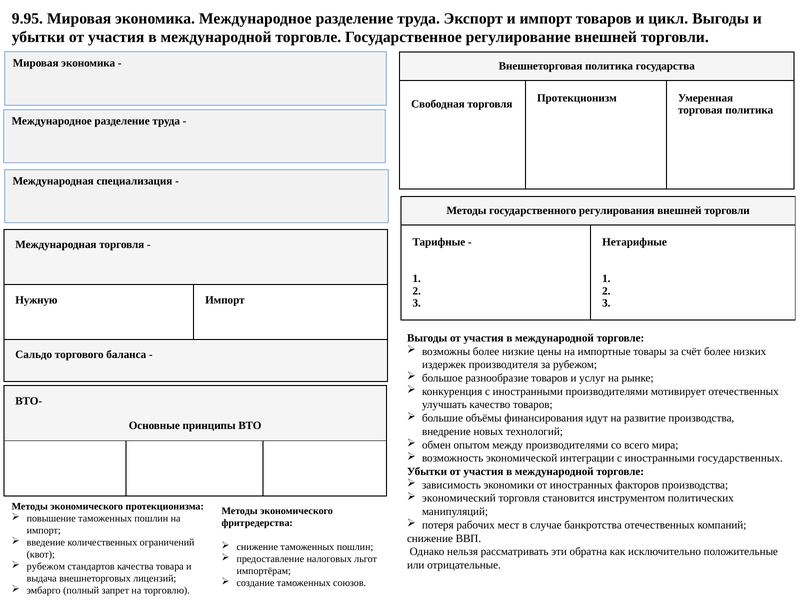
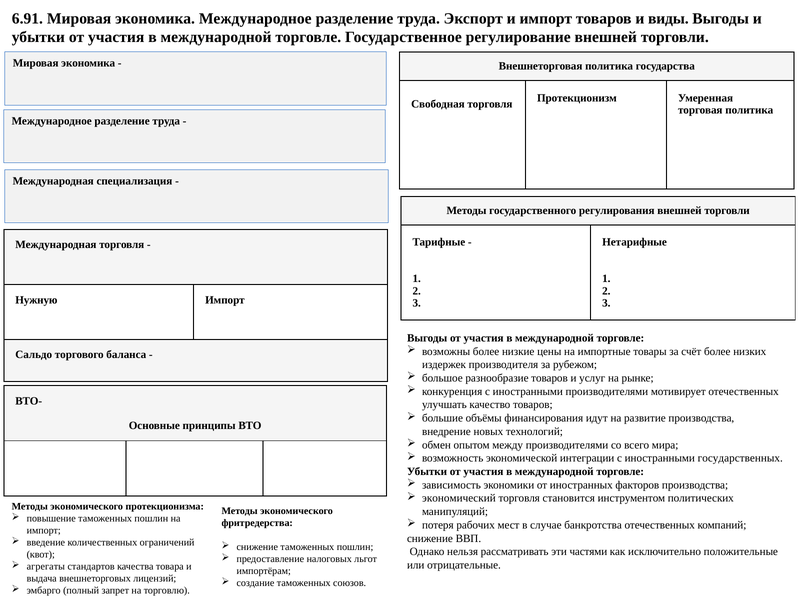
9.95: 9.95 -> 6.91
цикл: цикл -> виды
обратна: обратна -> частями
рубежом at (46, 566): рубежом -> агрегаты
